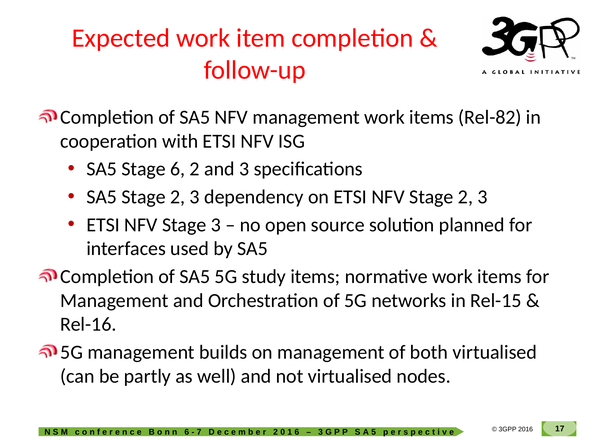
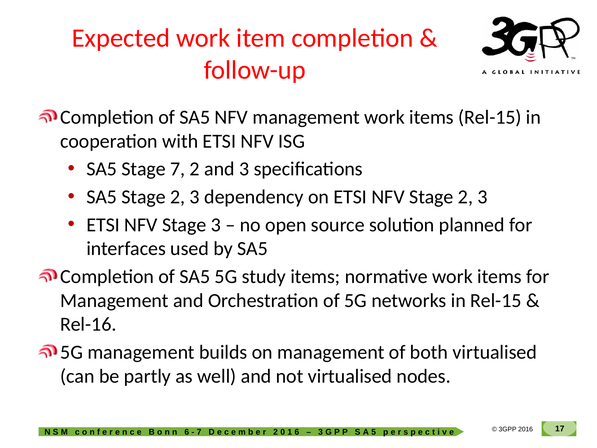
items Rel-82: Rel-82 -> Rel-15
Stage 6: 6 -> 7
